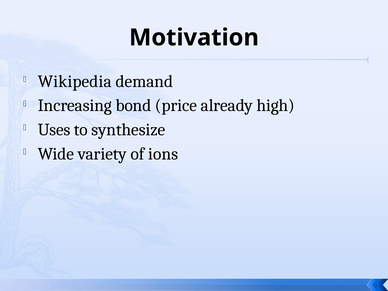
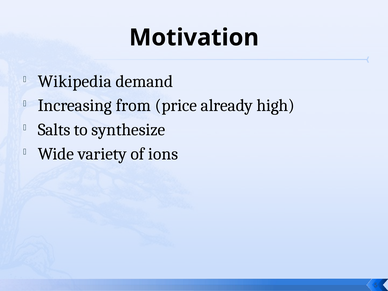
bond: bond -> from
Uses: Uses -> Salts
